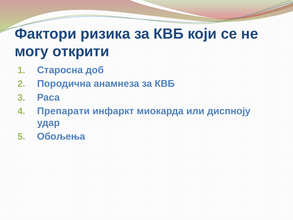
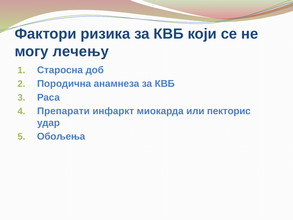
открити: открити -> лечењу
диспноју: диспноју -> пекторис
